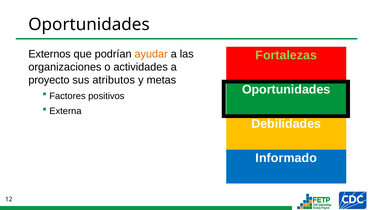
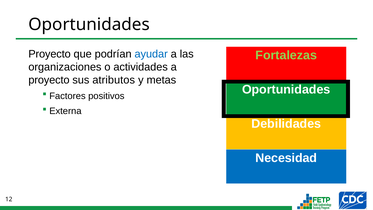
Externos at (50, 54): Externos -> Proyecto
ayudar colour: orange -> blue
Informado: Informado -> Necesidad
